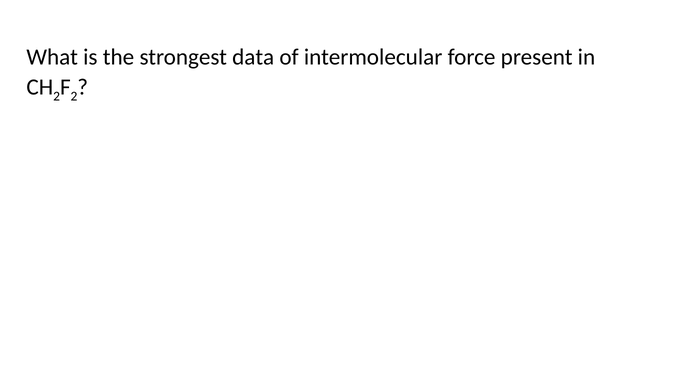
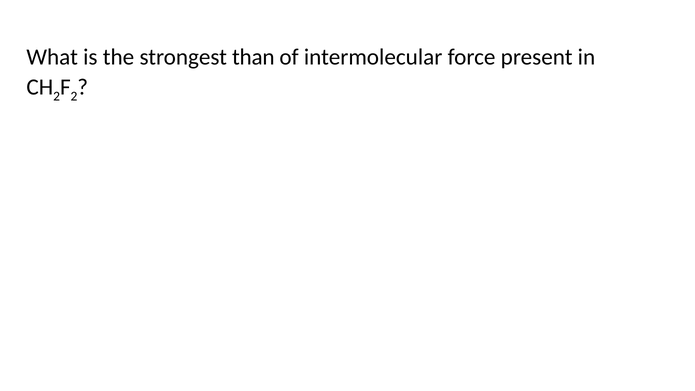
data: data -> than
